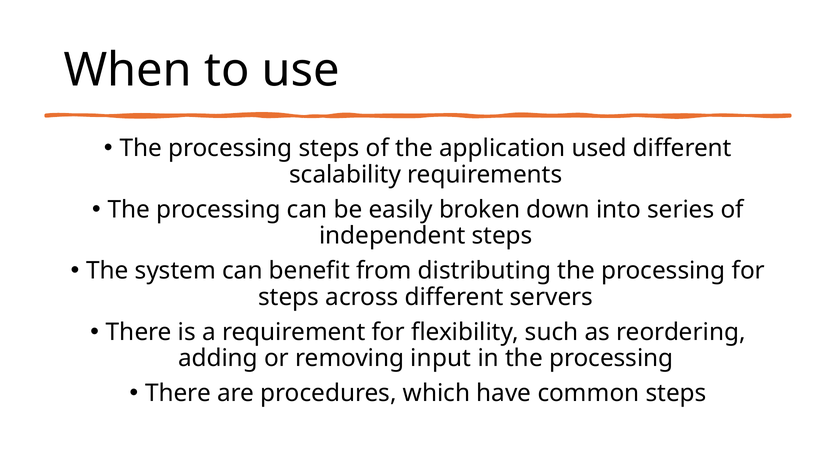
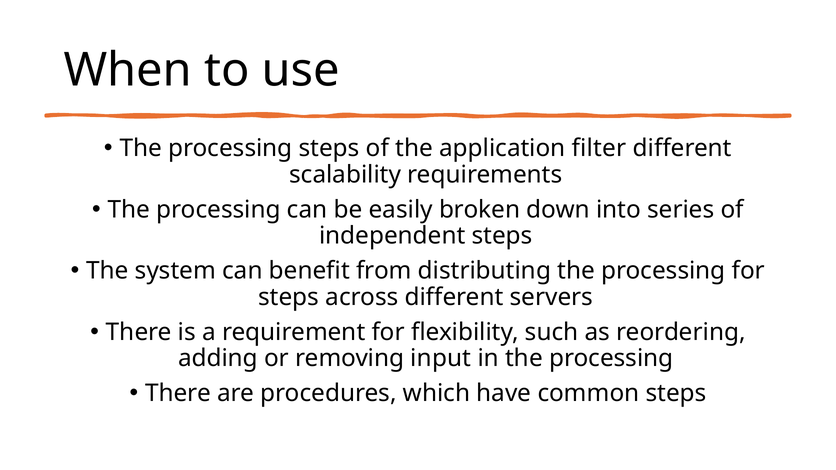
used: used -> filter
